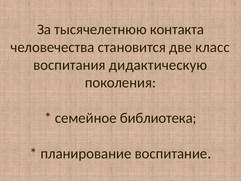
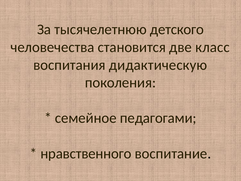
контакта: контакта -> детского
библиотека: библиотека -> педагогами
планирование: планирование -> нравственного
